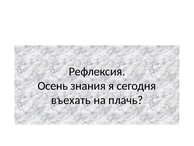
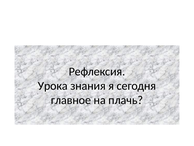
Осень: Осень -> Урока
въехать: въехать -> главное
